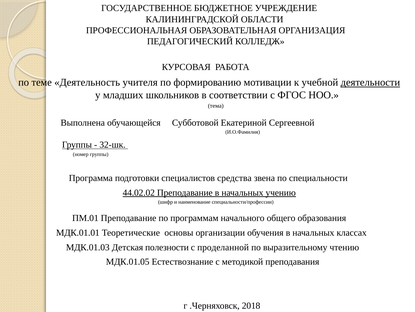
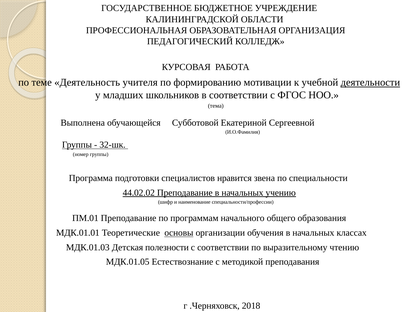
средства: средства -> нравится
основы underline: none -> present
с проделанной: проделанной -> соответствии
